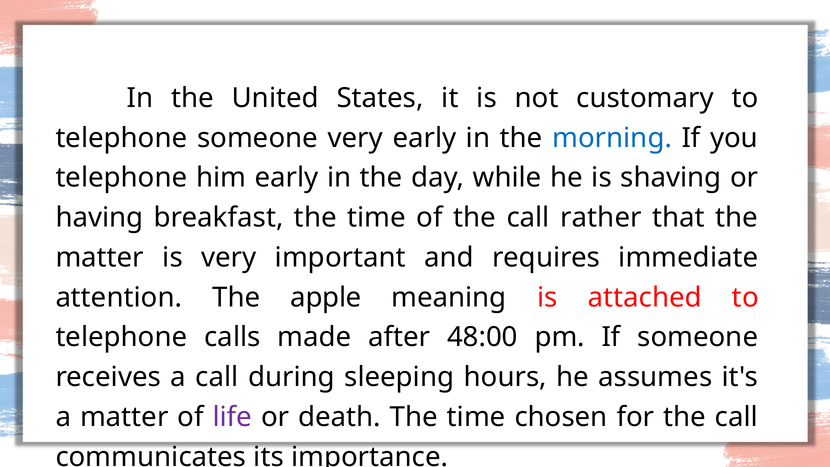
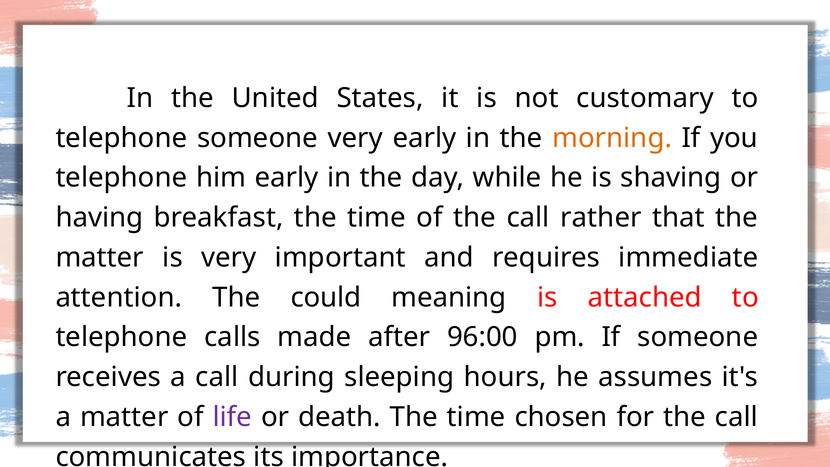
morning colour: blue -> orange
apple: apple -> could
48:00: 48:00 -> 96:00
